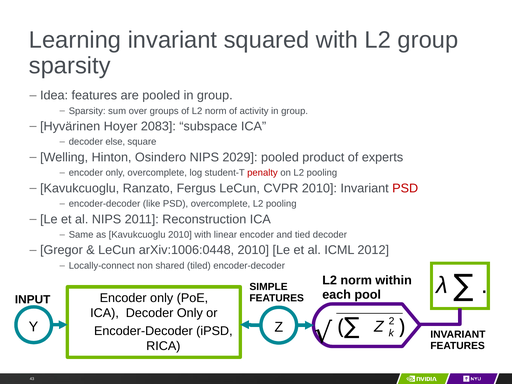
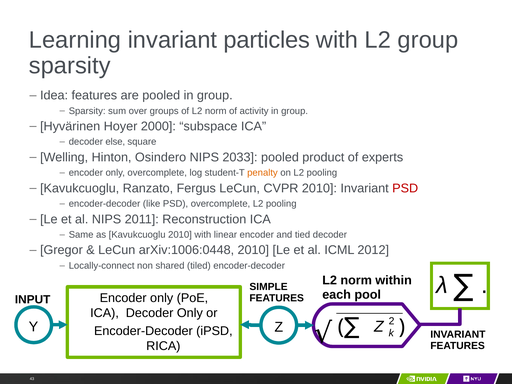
squared: squared -> particles
2083: 2083 -> 2000
2029: 2029 -> 2033
penalty colour: red -> orange
